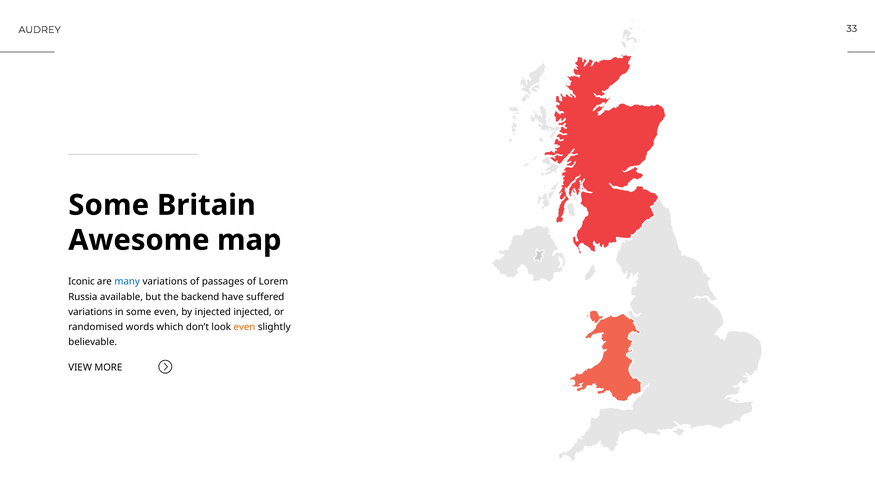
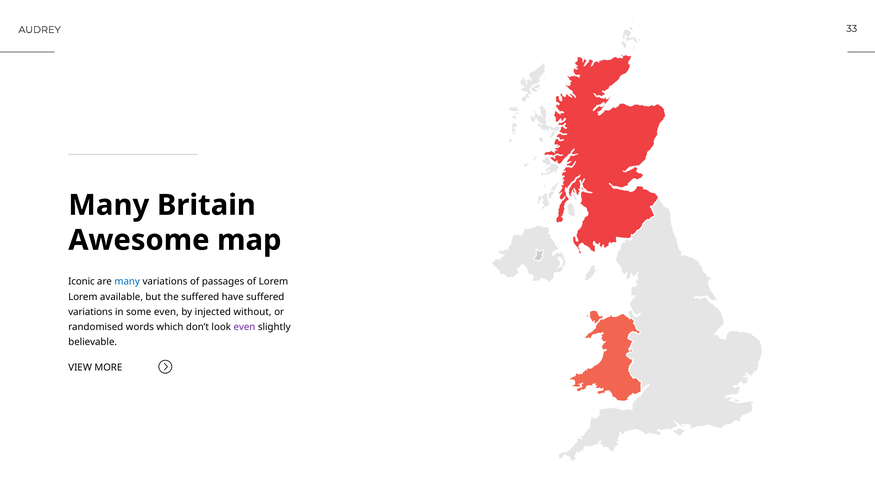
Some at (109, 205): Some -> Many
Russia at (83, 297): Russia -> Lorem
the backend: backend -> suffered
injected injected: injected -> without
even at (244, 327) colour: orange -> purple
